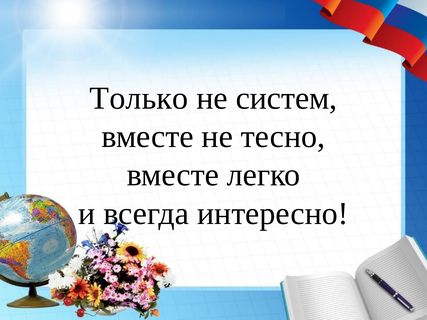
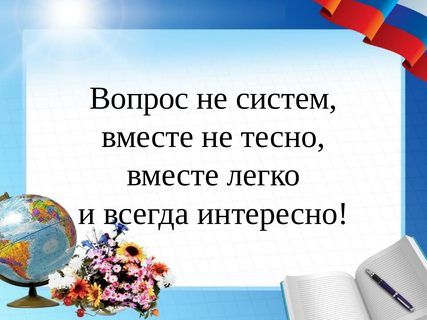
Только: Только -> Вопрос
